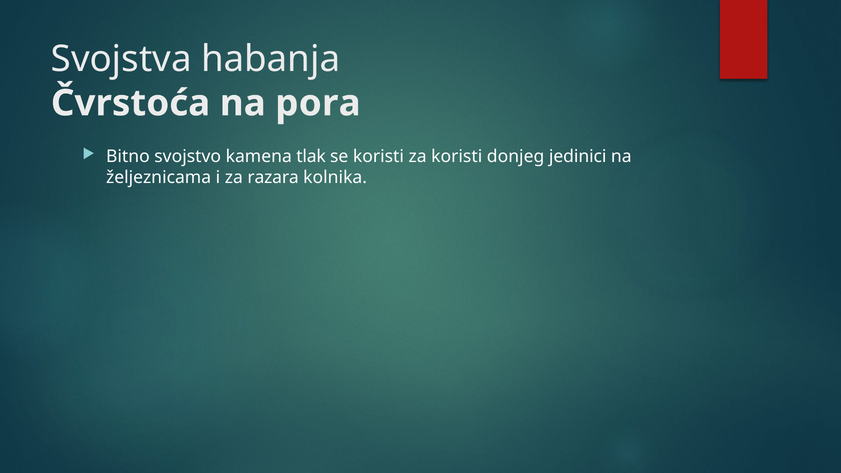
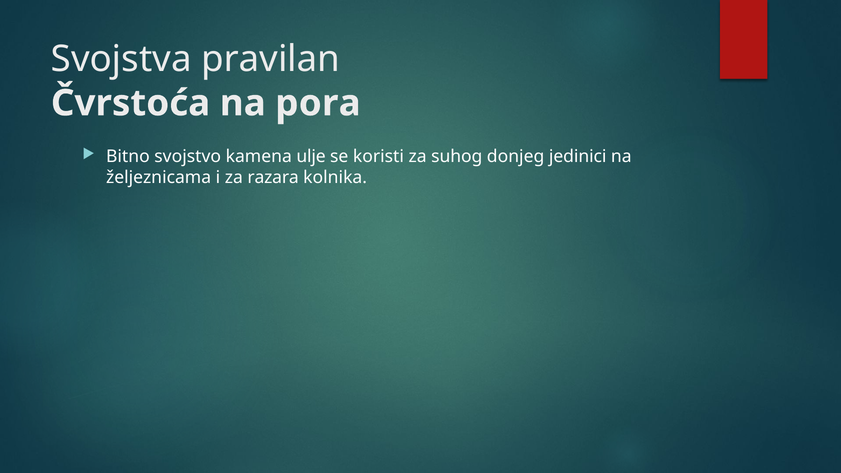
habanja: habanja -> pravilan
tlak: tlak -> ulje
za koristi: koristi -> suhog
